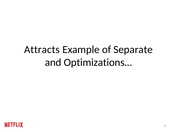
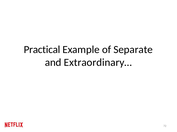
Attracts: Attracts -> Practical
Optimizations…: Optimizations… -> Extraordinary…
